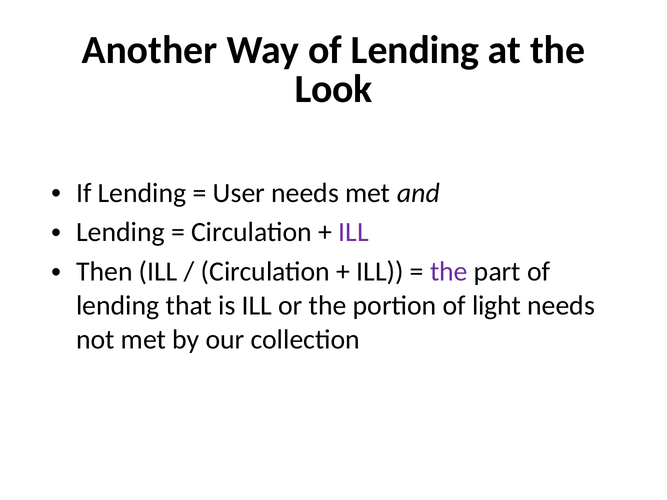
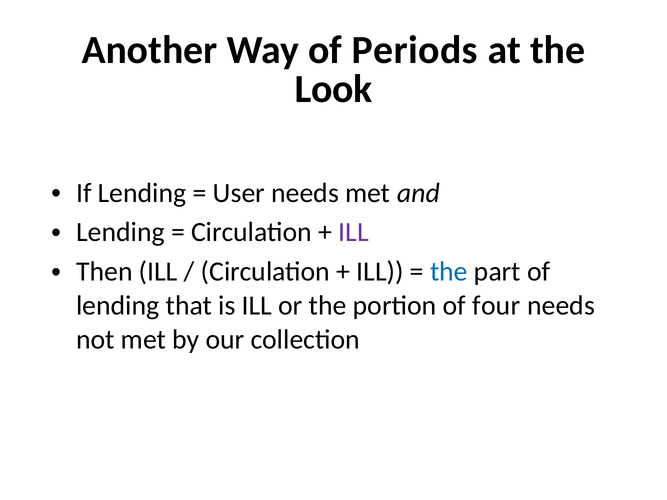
Way of Lending: Lending -> Periods
the at (449, 272) colour: purple -> blue
light: light -> four
